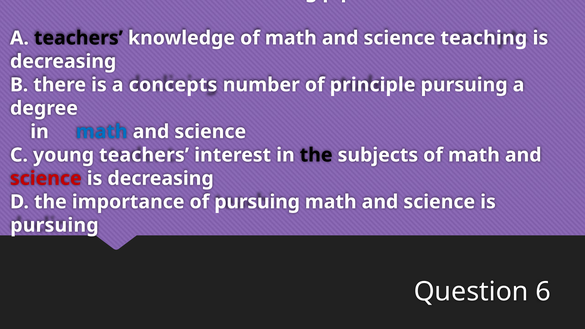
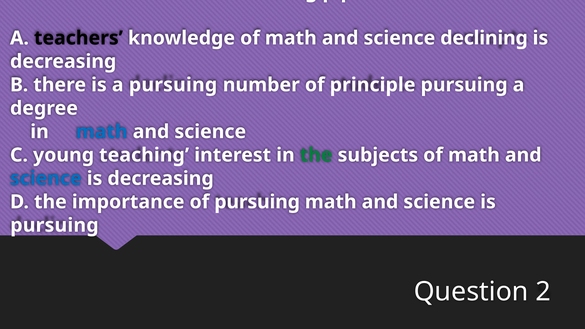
teaching: teaching -> declining
a concepts: concepts -> pursuing
young teachers: teachers -> teaching
the at (316, 155) colour: black -> green
science at (46, 178) colour: red -> blue
6: 6 -> 2
